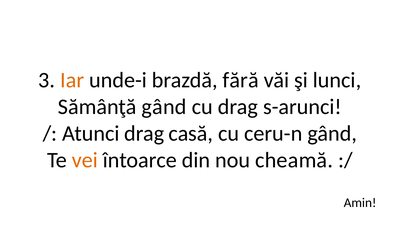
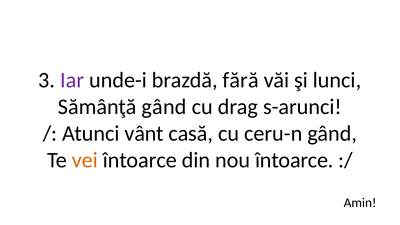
Iar colour: orange -> purple
Atunci drag: drag -> vânt
nou cheamă: cheamă -> întoarce
